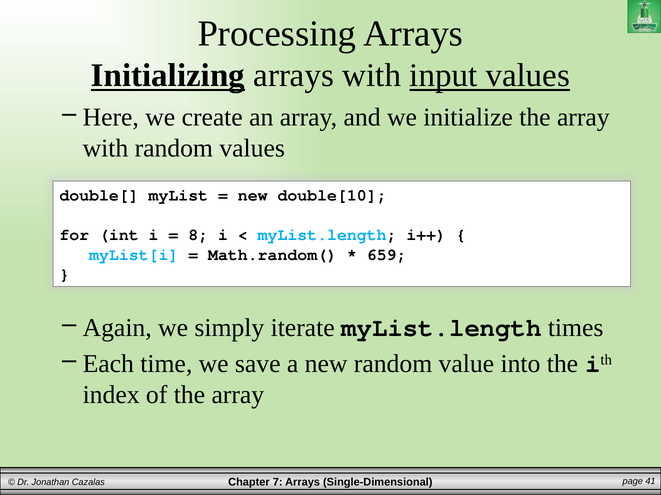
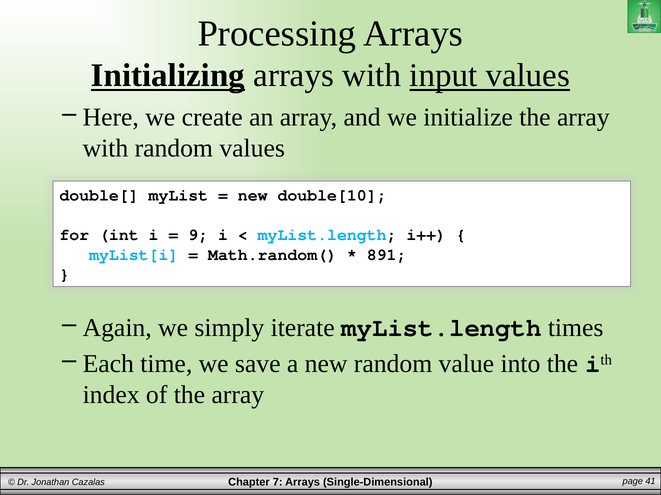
8: 8 -> 9
659: 659 -> 891
